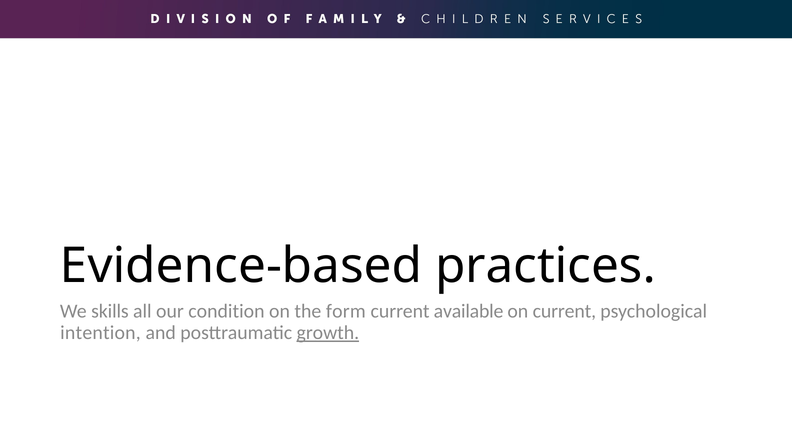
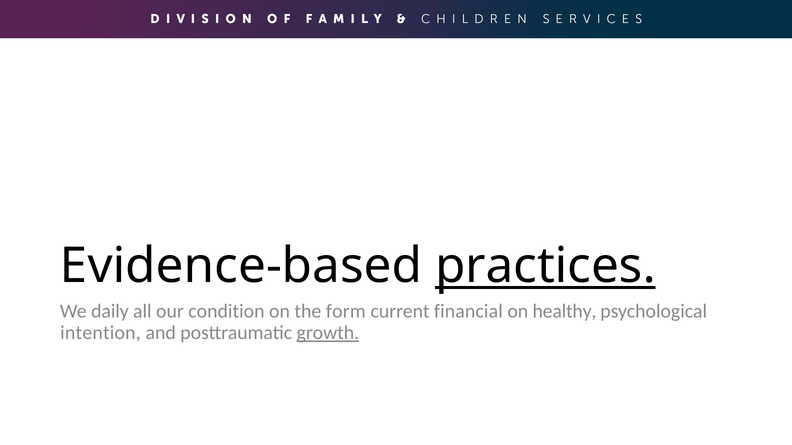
practices underline: none -> present
skills: skills -> daily
available: available -> financial
on current: current -> healthy
